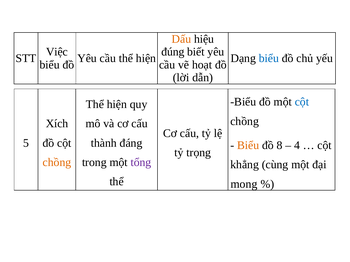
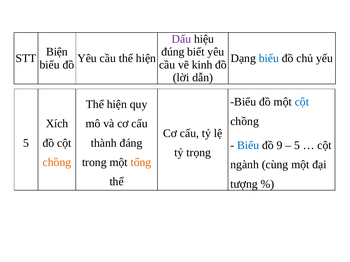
Dấu colour: orange -> purple
Việc: Việc -> Biện
hoạt: hoạt -> kinh
Biểu at (248, 146) colour: orange -> blue
8: 8 -> 9
4 at (297, 146): 4 -> 5
tổng colour: purple -> orange
khẳng: khẳng -> ngành
mong: mong -> tượng
